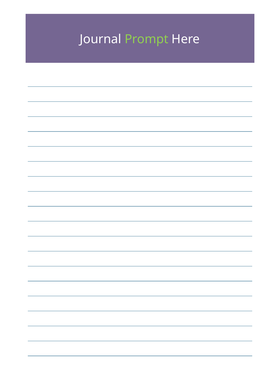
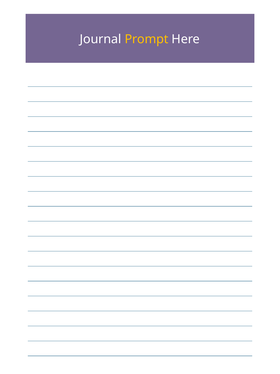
Prompt colour: light green -> yellow
